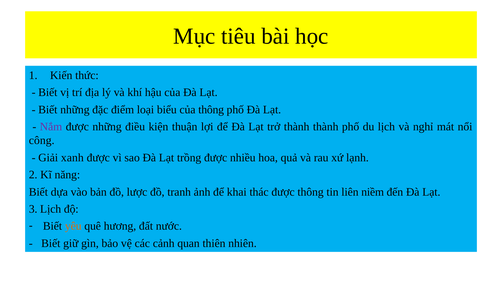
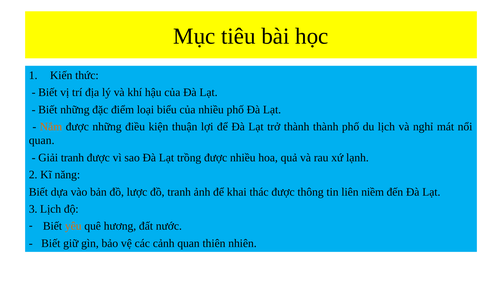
của thông: thông -> nhiều
Nắm colour: purple -> orange
công at (42, 141): công -> quan
Giải xanh: xanh -> tranh
